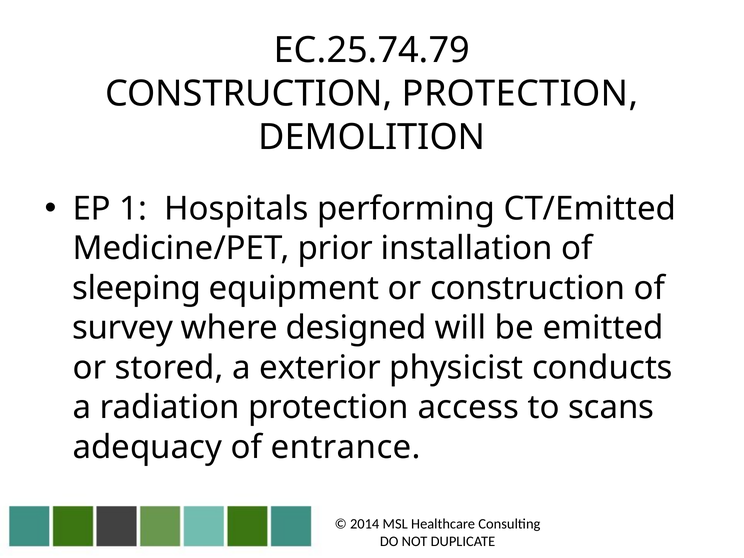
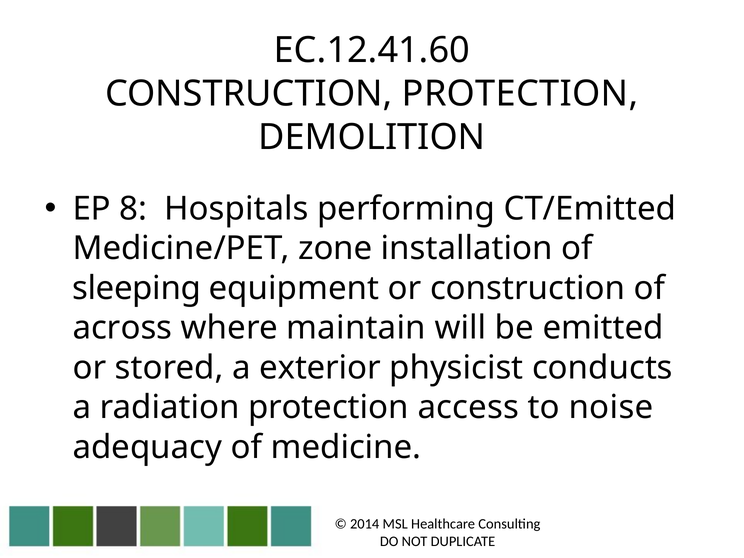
EC.25.74.79: EC.25.74.79 -> EC.12.41.60
1: 1 -> 8
prior: prior -> zone
survey: survey -> across
designed: designed -> maintain
scans: scans -> noise
entrance: entrance -> medicine
